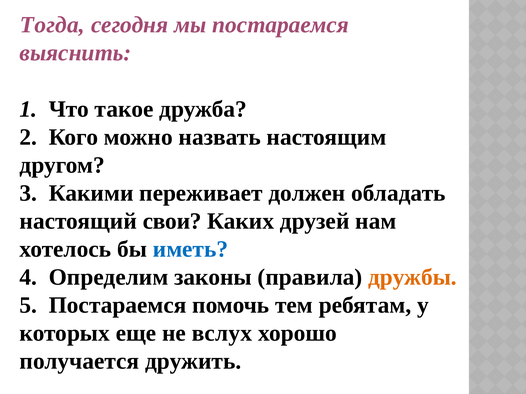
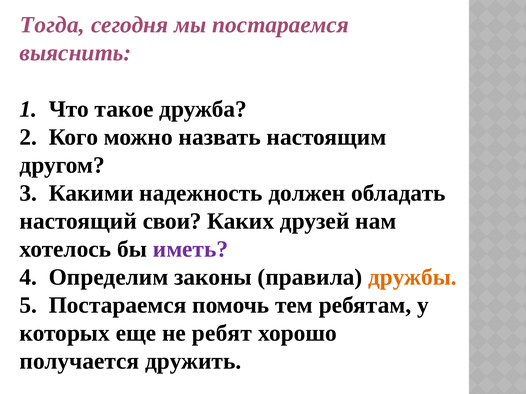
переживает: переживает -> надежность
иметь colour: blue -> purple
вслух: вслух -> ребят
